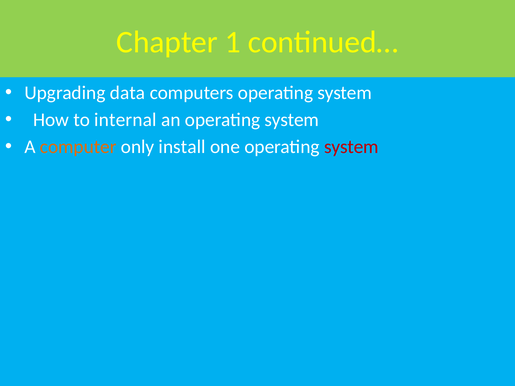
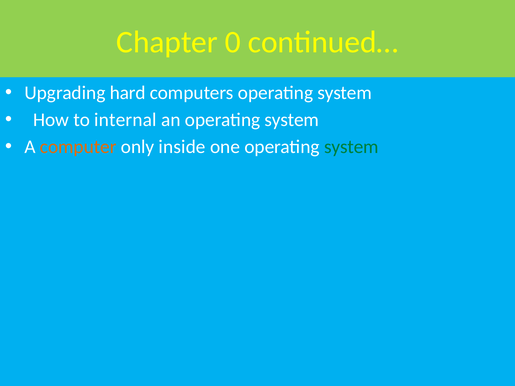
1: 1 -> 0
data: data -> hard
install: install -> inside
system at (351, 147) colour: red -> green
